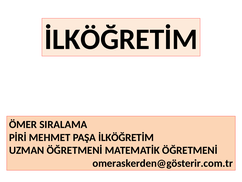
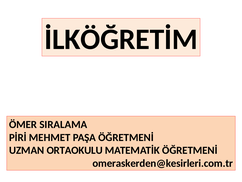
PAŞA İLKÖĞRETİM: İLKÖĞRETİM -> ÖĞRETMENİ
UZMAN ÖĞRETMENİ: ÖĞRETMENİ -> ORTAOKULU
omeraskerden@gösterir.com.tr: omeraskerden@gösterir.com.tr -> omeraskerden@kesirleri.com.tr
